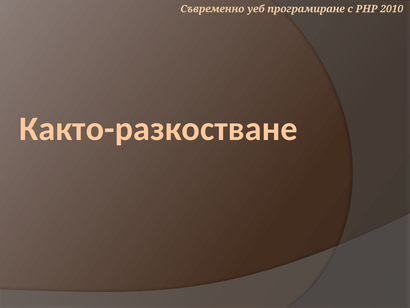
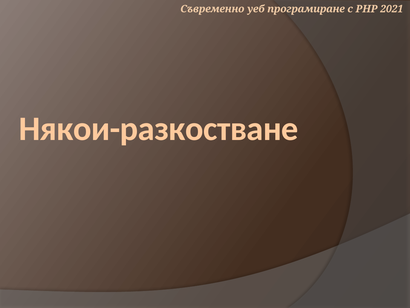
2010: 2010 -> 2021
Както-разкостване: Както-разкостване -> Някои-разкостване
